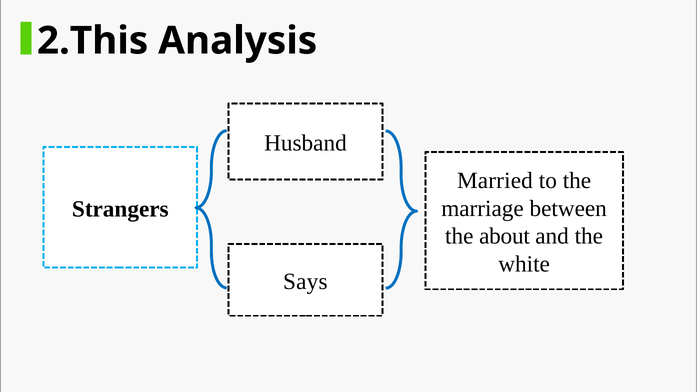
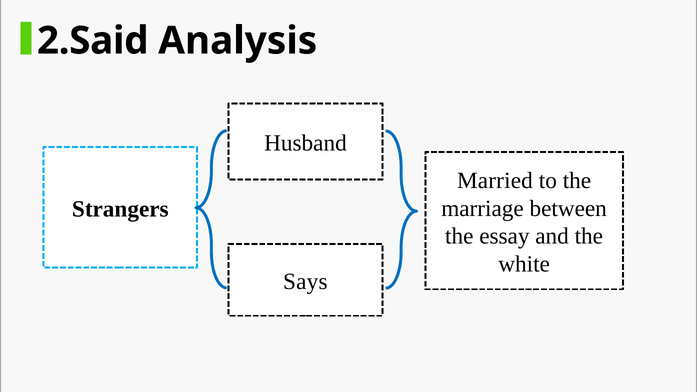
2.This: 2.This -> 2.Said
about: about -> essay
